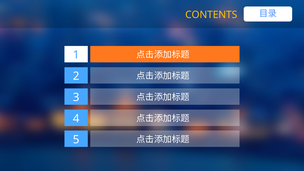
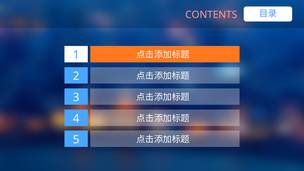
CONTENTS colour: yellow -> pink
